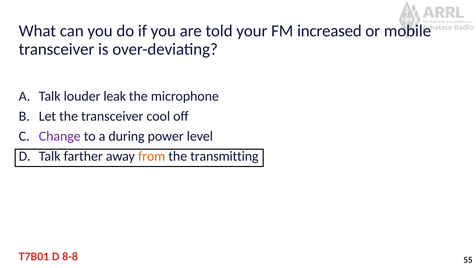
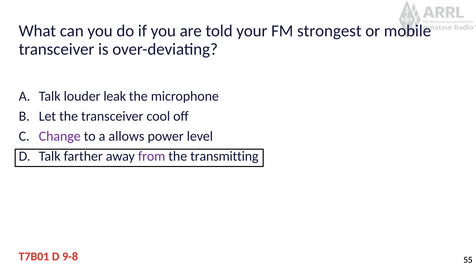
increased: increased -> strongest
during: during -> allows
from colour: orange -> purple
8-8: 8-8 -> 9-8
